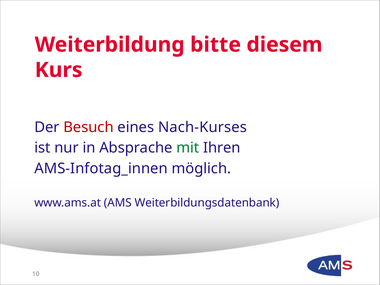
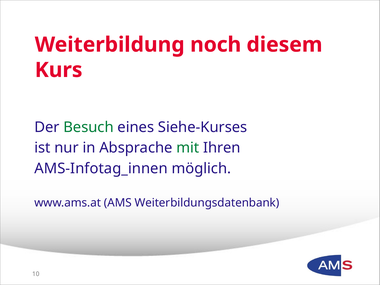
bitte: bitte -> noch
Besuch colour: red -> green
Nach-Kurses: Nach-Kurses -> Siehe-Kurses
